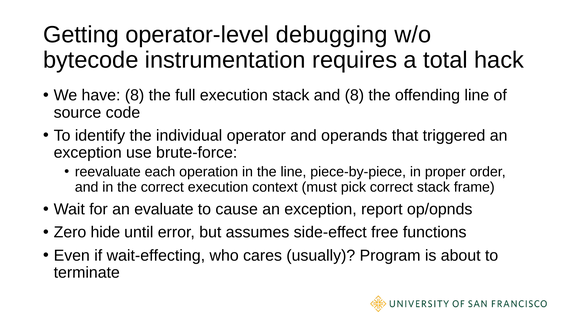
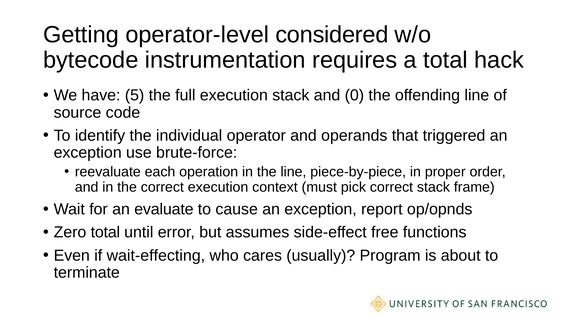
debugging: debugging -> considered
have 8: 8 -> 5
and 8: 8 -> 0
Zero hide: hide -> total
